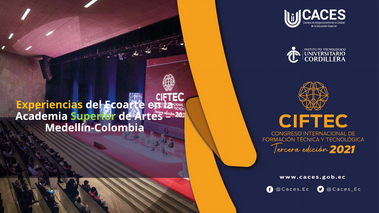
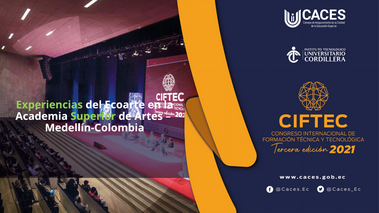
Experiencias colour: yellow -> light green
